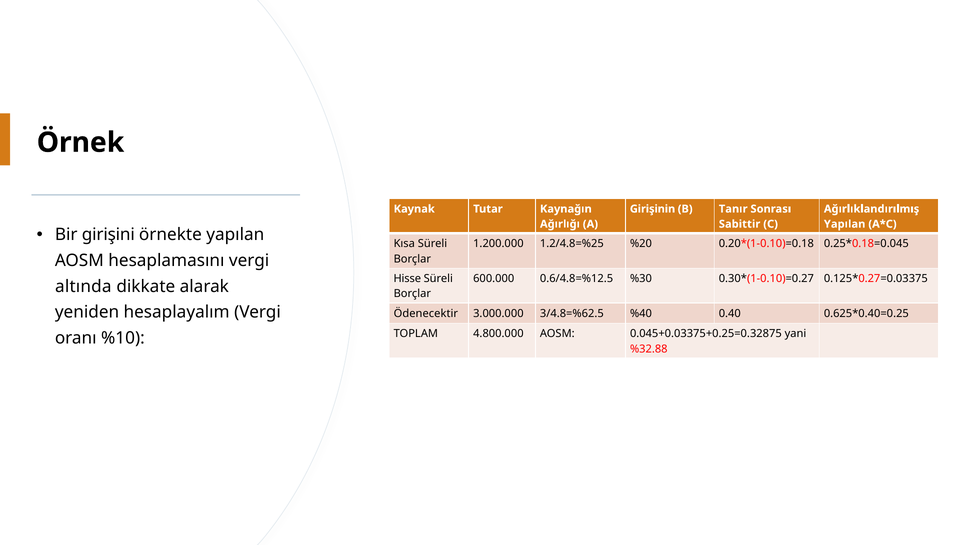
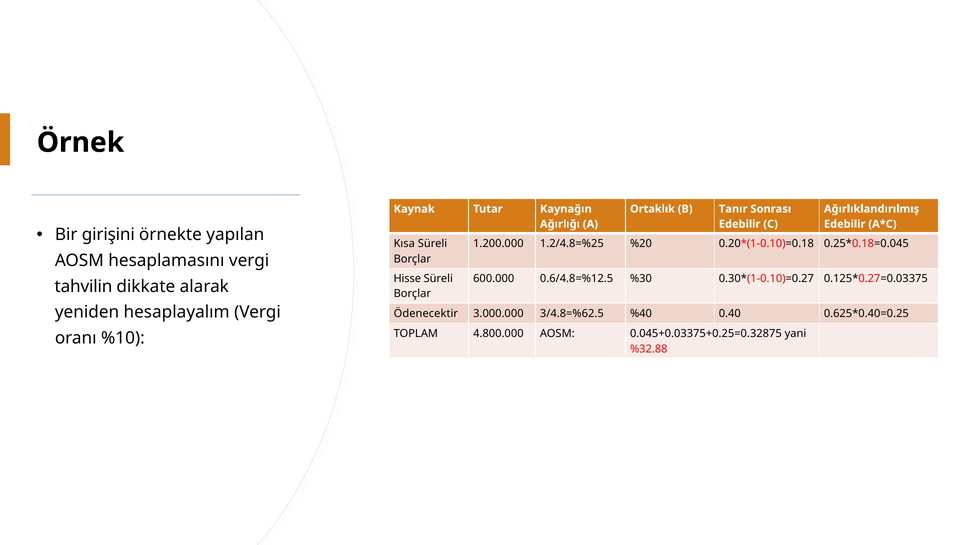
Girişinin: Girişinin -> Ortaklık
Sabittir at (740, 224): Sabittir -> Edebilir
Yapılan at (845, 224): Yapılan -> Edebilir
altında: altında -> tahvilin
